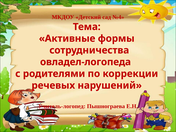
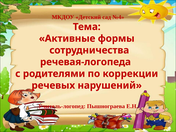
овладел-логопеда: овладел-логопеда -> речевая-логопеда
